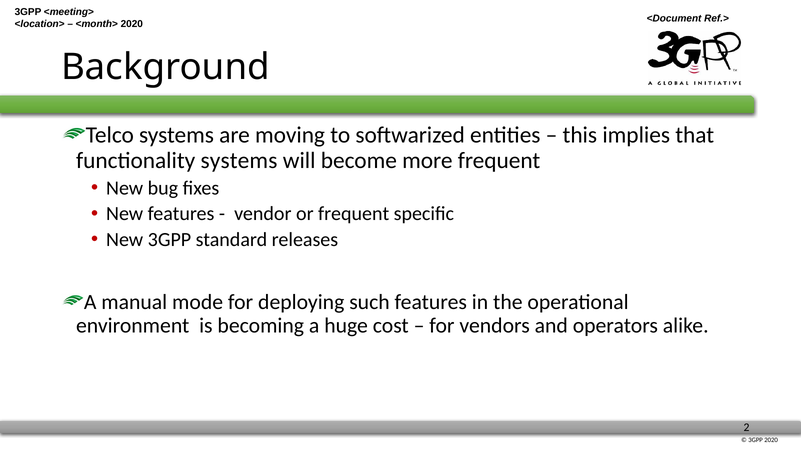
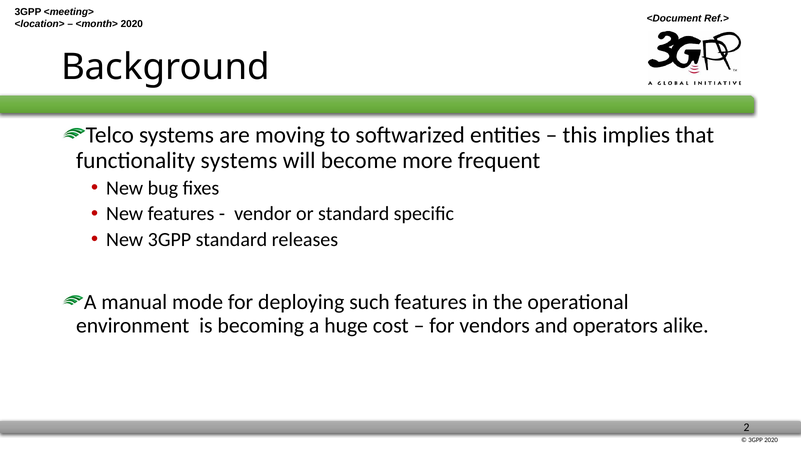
or frequent: frequent -> standard
